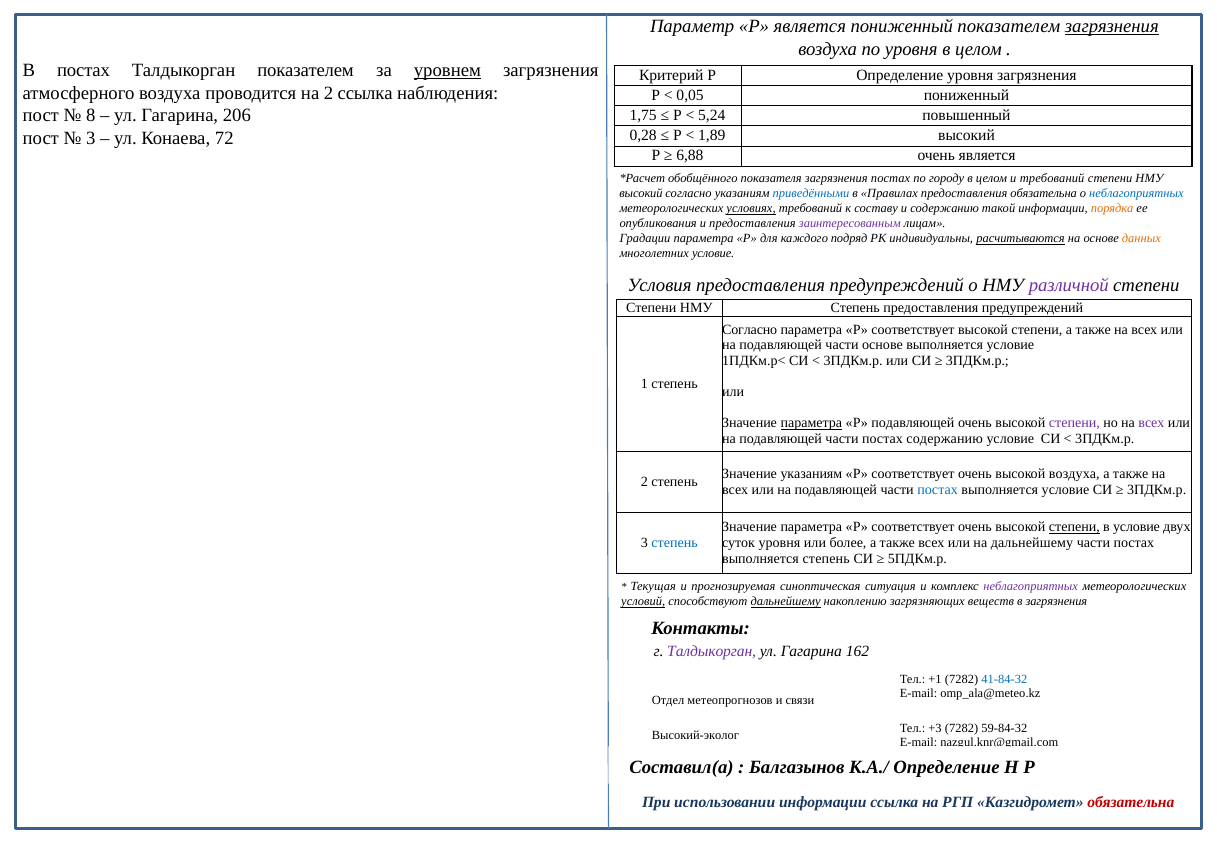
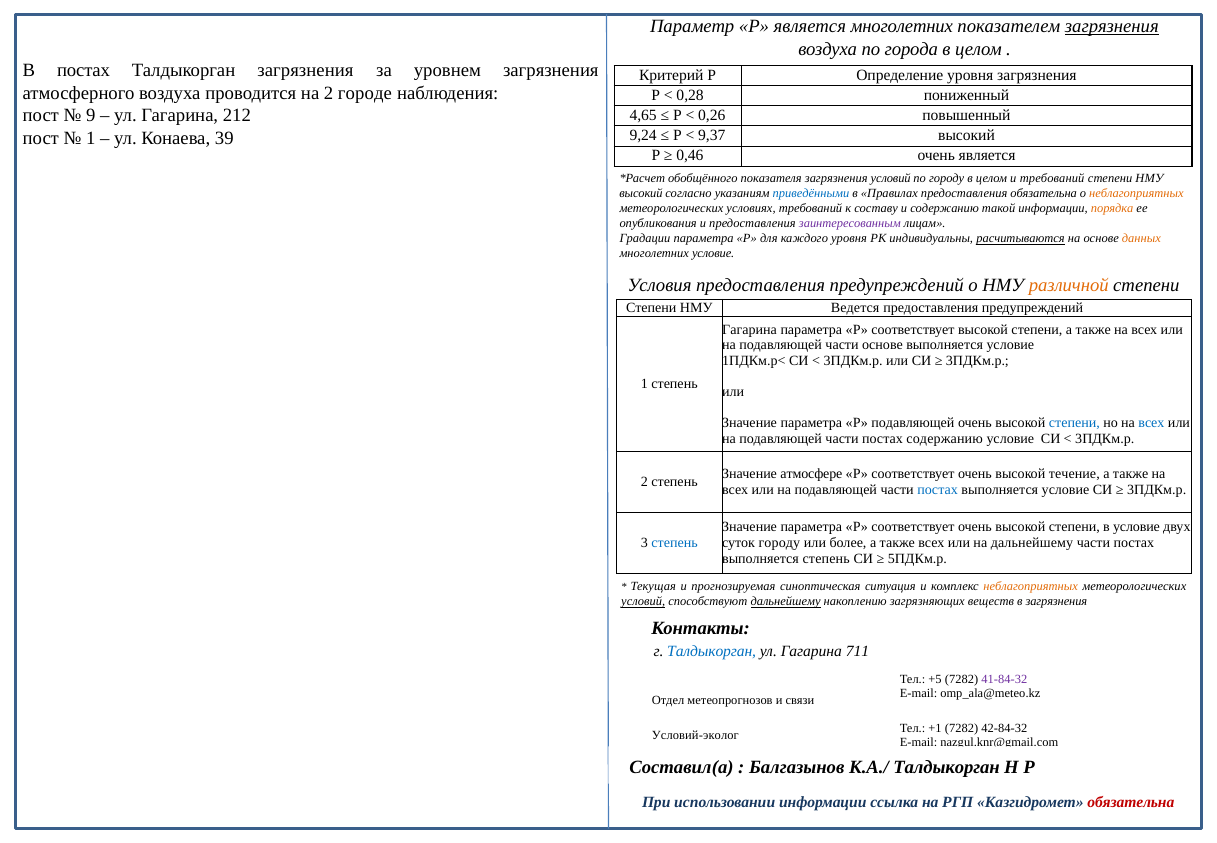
является пониженный: пониженный -> многолетних
по уровня: уровня -> города
Талдыкорган показателем: показателем -> загрязнения
уровнем underline: present -> none
2 ссылка: ссылка -> городе
0,05: 0,05 -> 0,28
8: 8 -> 9
206: 206 -> 212
1,75: 1,75 -> 4,65
5,24: 5,24 -> 0,26
0,28: 0,28 -> 9,24
1,89: 1,89 -> 9,37
3 at (91, 138): 3 -> 1
72: 72 -> 39
6,88: 6,88 -> 0,46
загрязнения постах: постах -> условий
неблагоприятных at (1136, 194) colour: blue -> orange
условиях underline: present -> none
каждого подряд: подряд -> уровня
различной colour: purple -> orange
НМУ Степень: Степень -> Ведется
Согласно at (750, 329): Согласно -> Гагарина
параметра at (811, 423) underline: present -> none
степени at (1074, 423) colour: purple -> blue
всех at (1151, 423) colour: purple -> blue
Значение указаниям: указаниям -> атмосфере
высокой воздуха: воздуха -> течение
степени at (1074, 527) underline: present -> none
суток уровня: уровня -> городу
неблагоприятных at (1031, 586) colour: purple -> orange
Талдыкорган at (712, 651) colour: purple -> blue
162: 162 -> 711
+1: +1 -> +5
41-84-32 colour: blue -> purple
+3: +3 -> +1
59-84-32: 59-84-32 -> 42-84-32
Высокий-эколог: Высокий-эколог -> Условий-эколог
К.А./ Определение: Определение -> Талдыкорган
